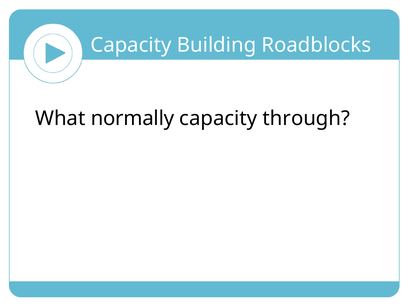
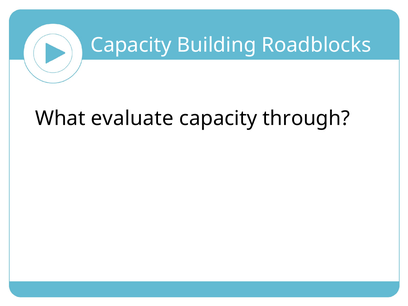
normally: normally -> evaluate
